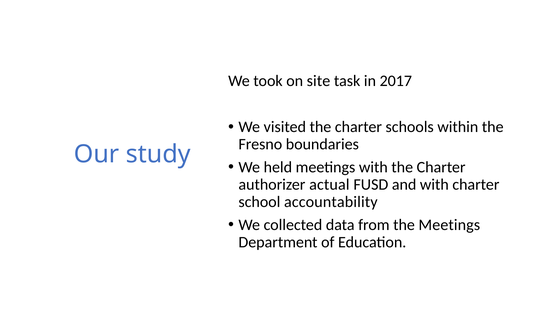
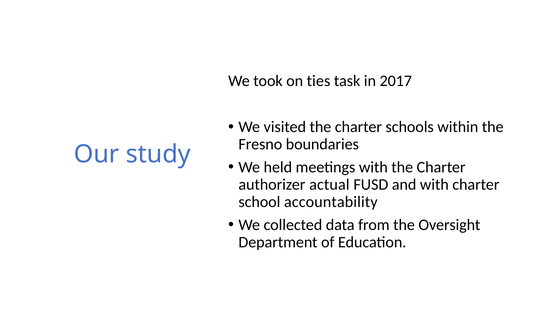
site: site -> ties
the Meetings: Meetings -> Oversight
